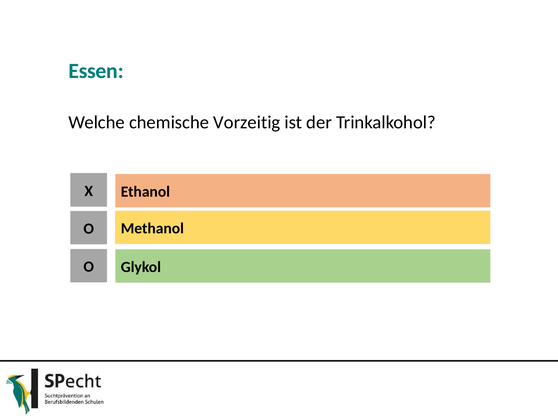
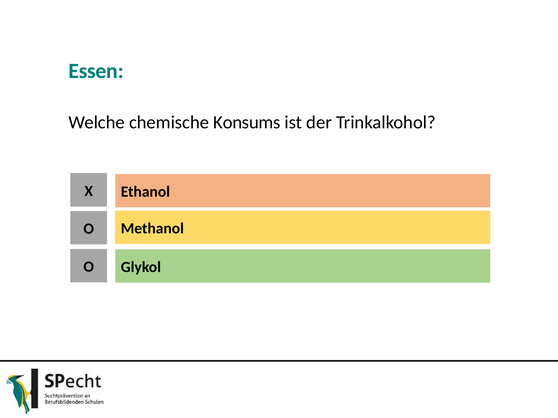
Vorzeitig: Vorzeitig -> Konsums
